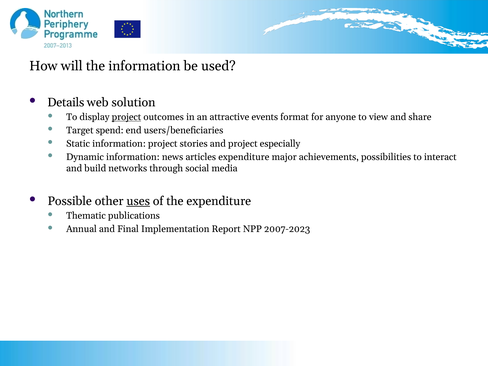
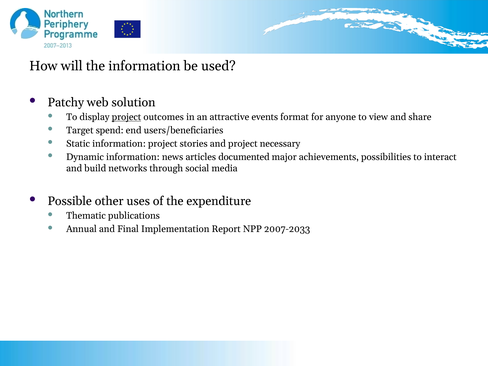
Details: Details -> Patchy
especially: especially -> necessary
articles expenditure: expenditure -> documented
uses underline: present -> none
2007-2023: 2007-2023 -> 2007-2033
